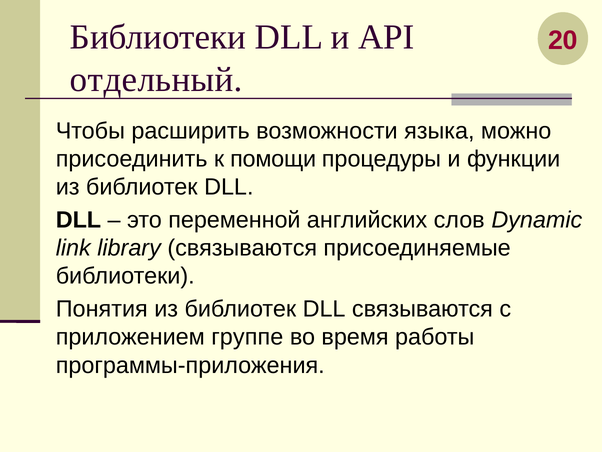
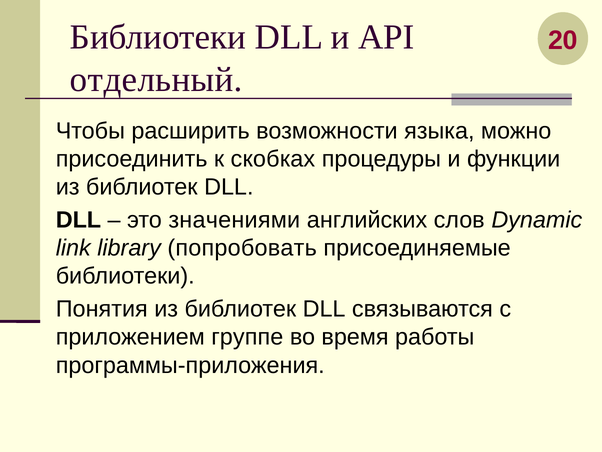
помощи: помощи -> скобках
переменной: переменной -> значениями
library связываются: связываются -> попробовать
